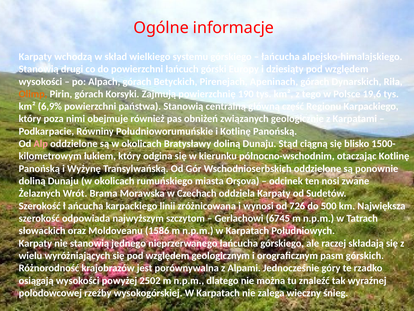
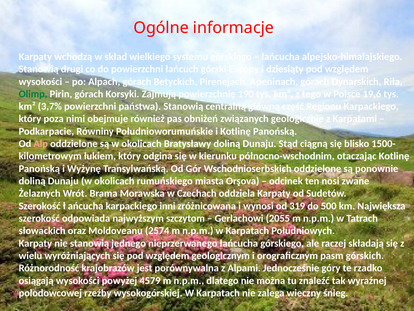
Olimp colour: orange -> green
6,9%: 6,9% -> 3,7%
linii: linii -> inni
726: 726 -> 319
6745: 6745 -> 2055
1586: 1586 -> 2574
2502: 2502 -> 4579
